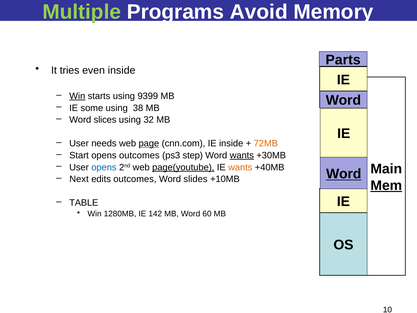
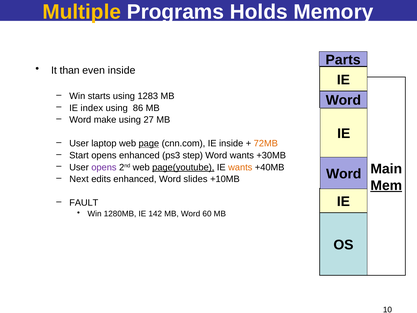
Multiple colour: light green -> yellow
Avoid: Avoid -> Holds
tries: tries -> than
Win at (77, 96) underline: present -> none
9399: 9399 -> 1283
some: some -> index
38: 38 -> 86
slices: slices -> make
32: 32 -> 27
needs: needs -> laptop
opens outcomes: outcomes -> enhanced
wants at (242, 155) underline: present -> none
opens at (104, 167) colour: blue -> purple
Word at (344, 174) underline: present -> none
edits outcomes: outcomes -> enhanced
TABLE: TABLE -> FAULT
